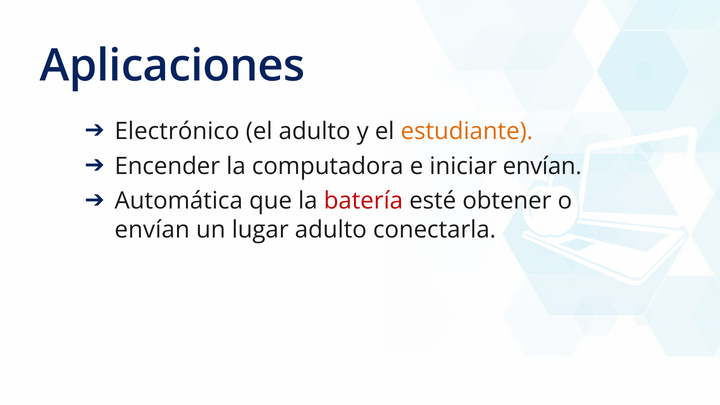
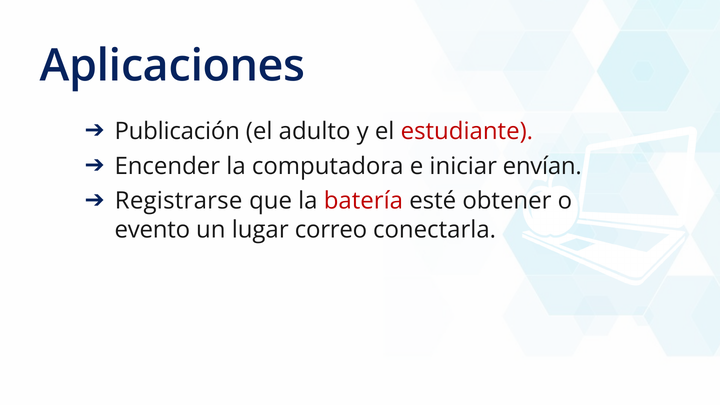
Electrónico: Electrónico -> Publicación
estudiante colour: orange -> red
Automática: Automática -> Registrarse
envían at (152, 230): envían -> evento
lugar adulto: adulto -> correo
